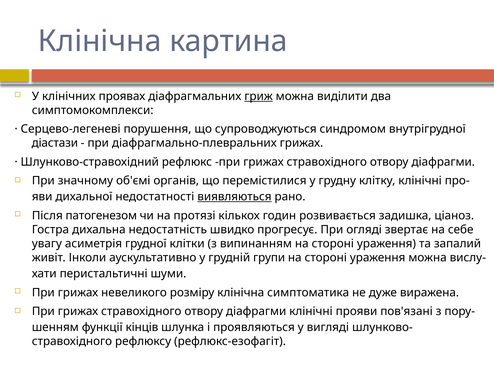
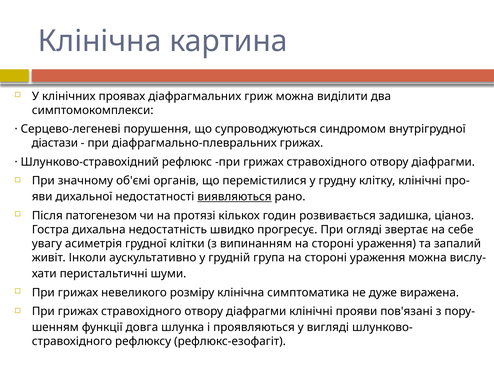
гриж underline: present -> none
групи: групи -> група
кінців: кінців -> довга
